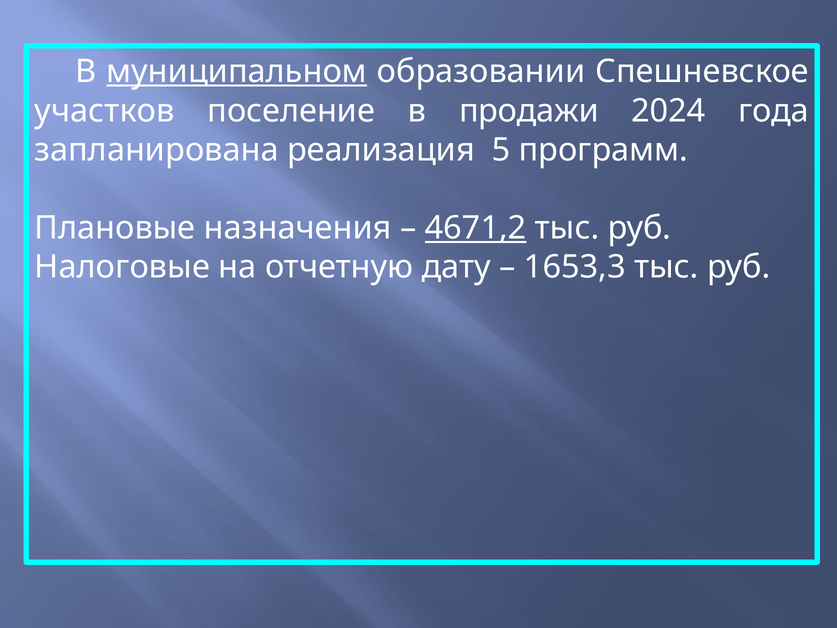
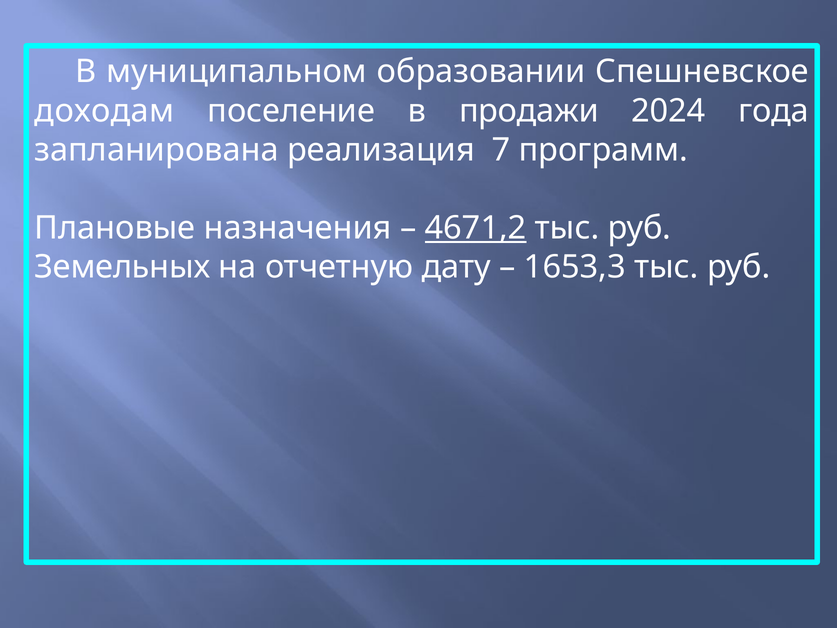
муниципальном underline: present -> none
участков: участков -> доходам
5: 5 -> 7
Налоговые: Налоговые -> Земельных
